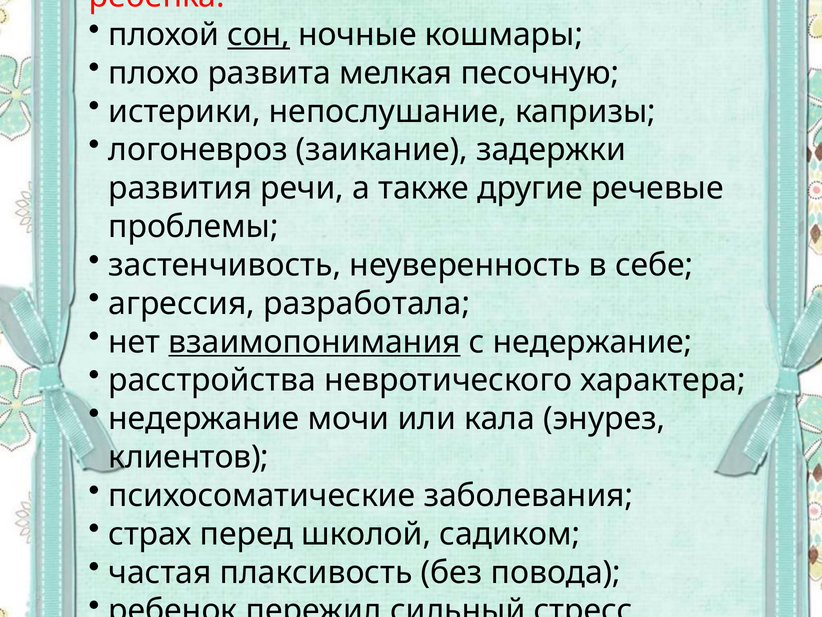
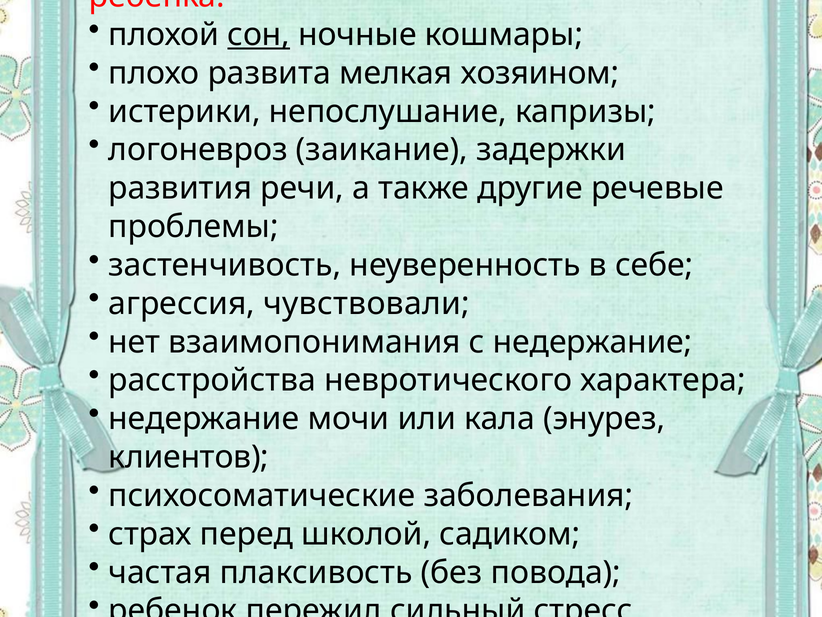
песочную: песочную -> хозяином
разработала: разработала -> чувствовали
взаимопонимания underline: present -> none
